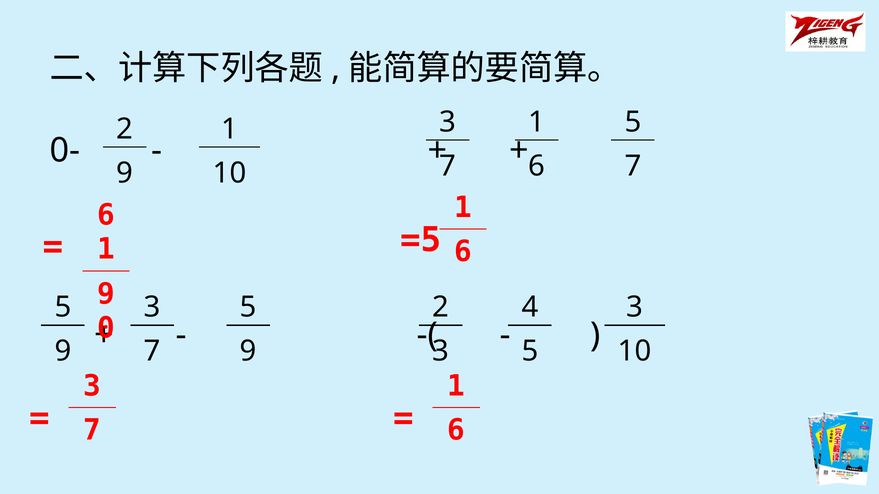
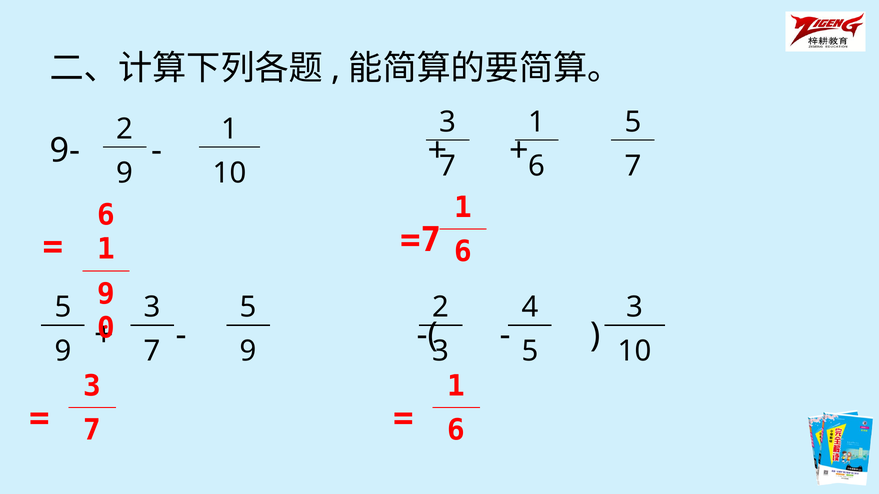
0-: 0- -> 9-
=5: =5 -> =7
